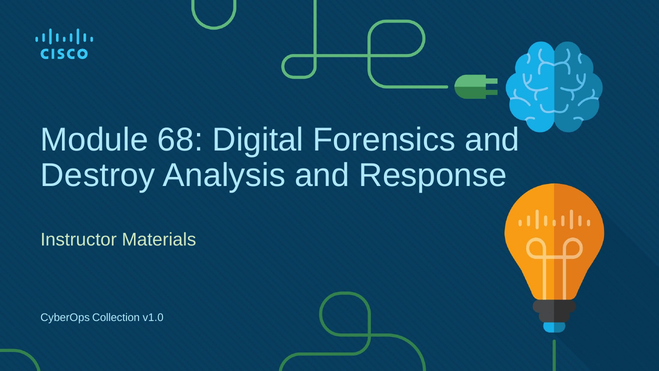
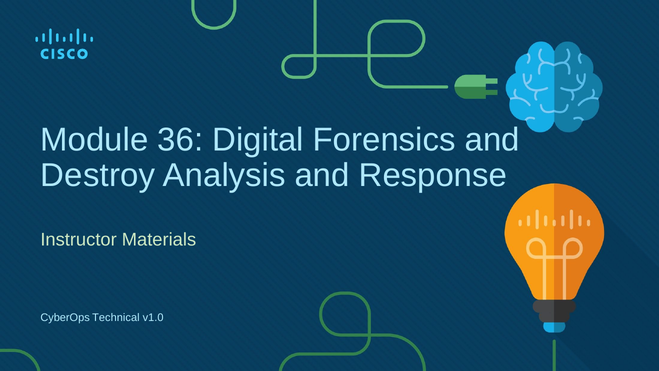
68: 68 -> 36
Collection: Collection -> Technical
